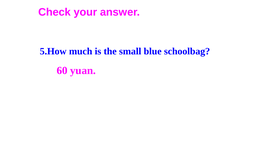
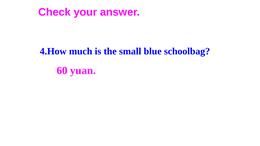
5.How: 5.How -> 4.How
